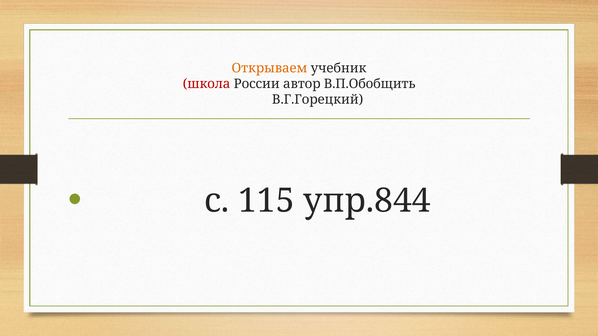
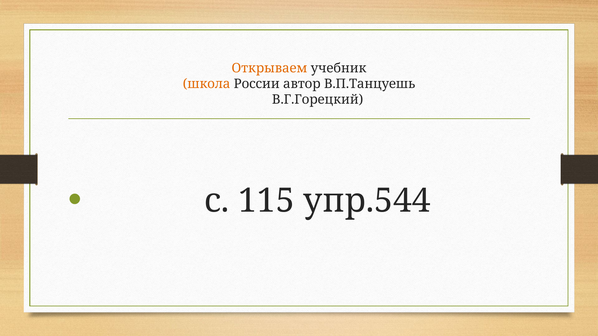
школа colour: red -> orange
В.П.Обобщить: В.П.Обобщить -> В.П.Танцуешь
упр.844: упр.844 -> упр.544
